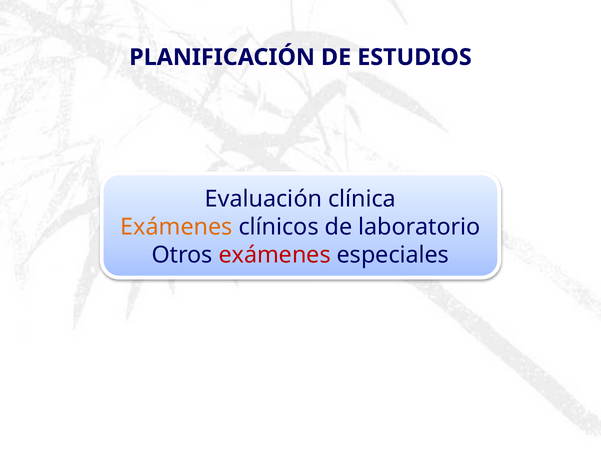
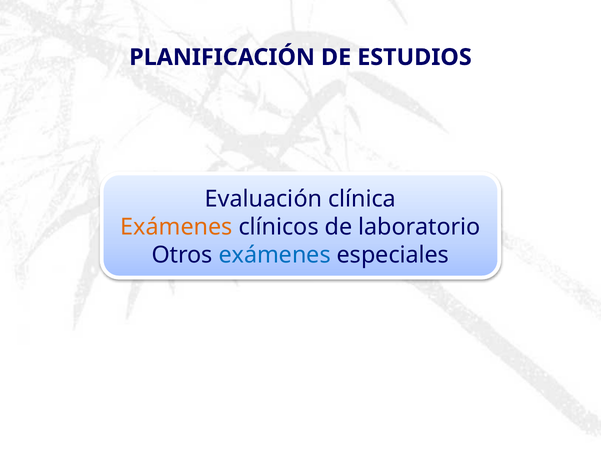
exámenes at (275, 255) colour: red -> blue
